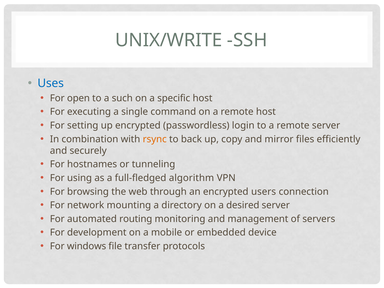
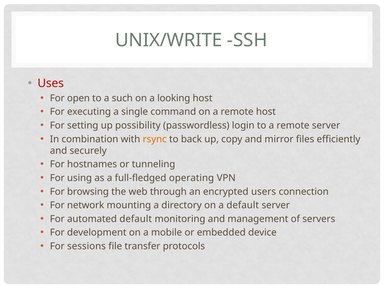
Uses colour: blue -> red
specific: specific -> looking
up encrypted: encrypted -> possibility
algorithm: algorithm -> operating
a desired: desired -> default
automated routing: routing -> default
windows: windows -> sessions
